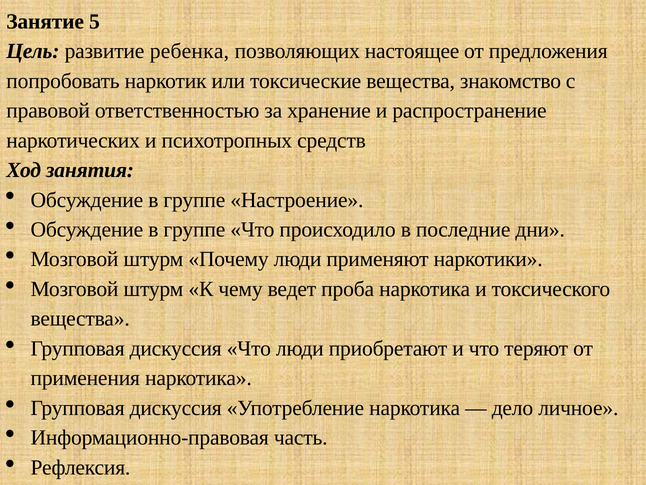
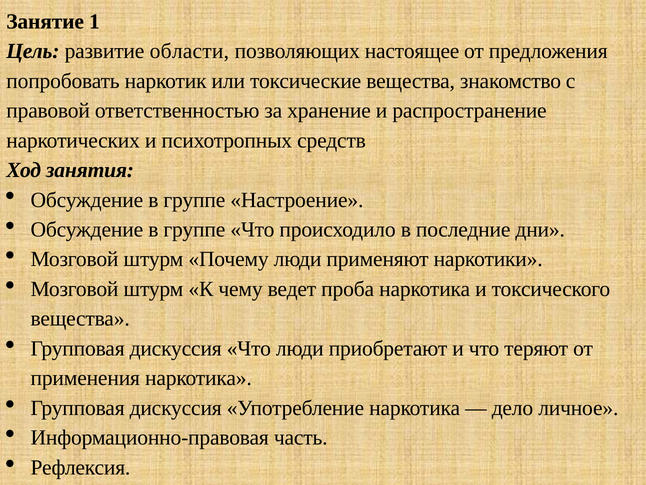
5: 5 -> 1
ребенка: ребенка -> области
